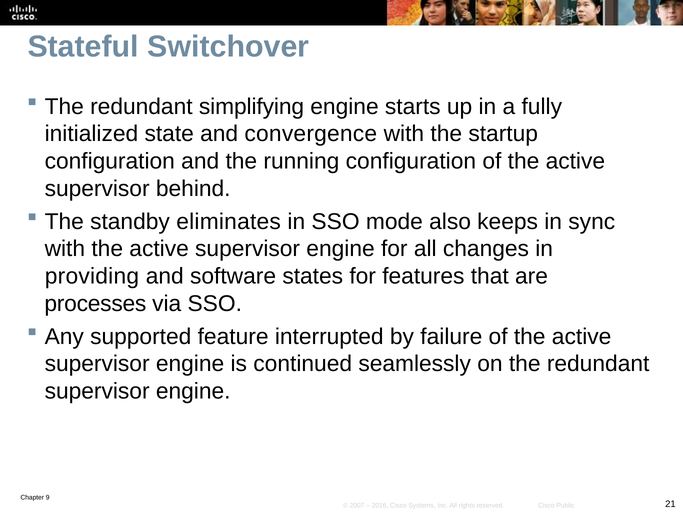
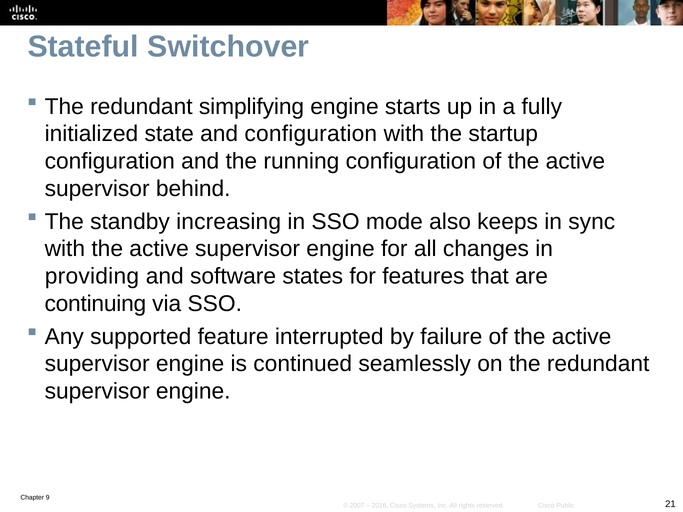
and convergence: convergence -> configuration
eliminates: eliminates -> increasing
processes: processes -> continuing
